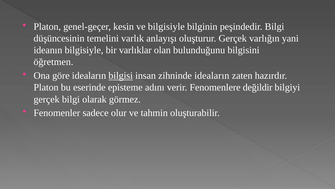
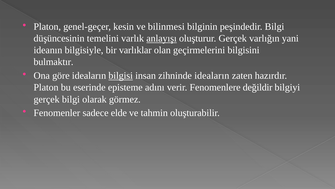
ve bilgisiyle: bilgisiyle -> bilinmesi
anlayışı underline: none -> present
bulunduğunu: bulunduğunu -> geçirmelerini
öğretmen: öğretmen -> bulmaktır
olur: olur -> elde
